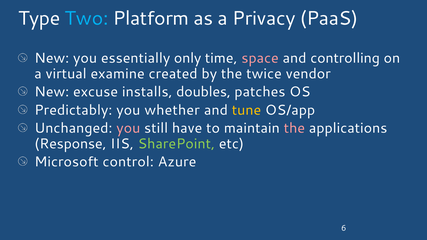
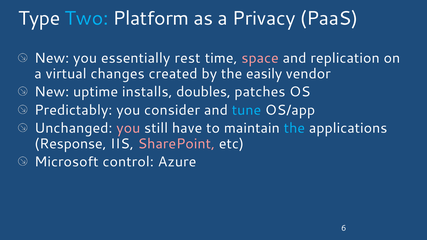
only: only -> rest
controlling: controlling -> replication
examine: examine -> changes
twice: twice -> easily
excuse: excuse -> uptime
whether: whether -> consider
tune colour: yellow -> light blue
the at (294, 128) colour: pink -> light blue
SharePoint colour: light green -> pink
